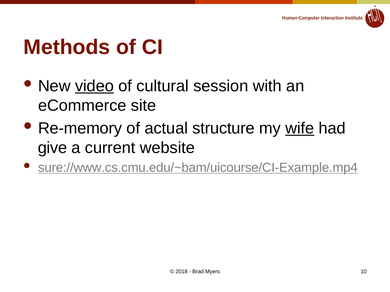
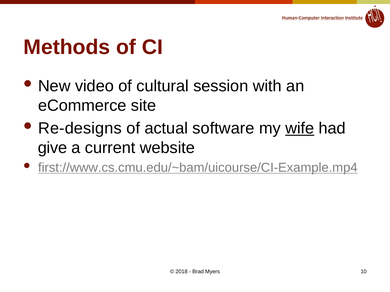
video underline: present -> none
Re-memory: Re-memory -> Re-designs
structure: structure -> software
sure://www.cs.cmu.edu/~bam/uicourse/CI-Example.mp4: sure://www.cs.cmu.edu/~bam/uicourse/CI-Example.mp4 -> first://www.cs.cmu.edu/~bam/uicourse/CI-Example.mp4
